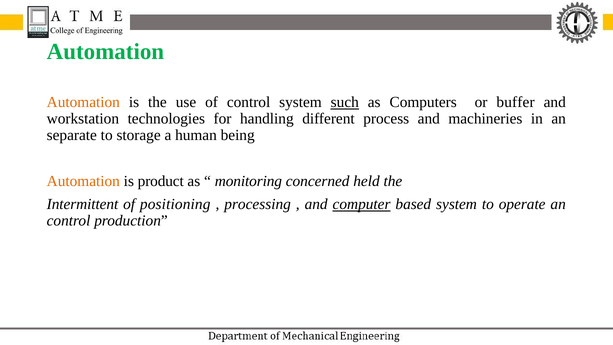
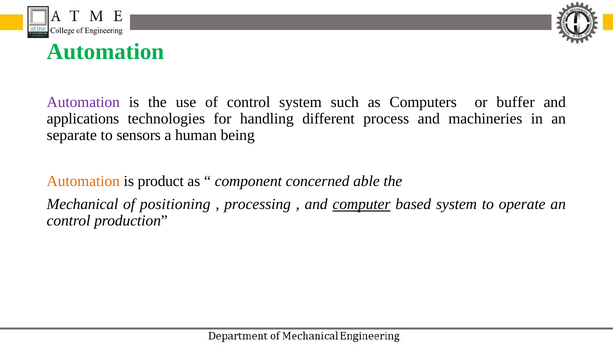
Automation at (83, 102) colour: orange -> purple
such underline: present -> none
workstation: workstation -> applications
storage: storage -> sensors
monitoring: monitoring -> component
held: held -> able
Intermittent: Intermittent -> Mechanical
